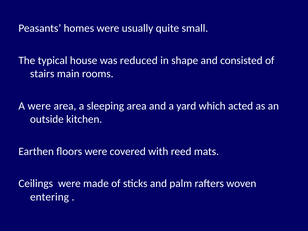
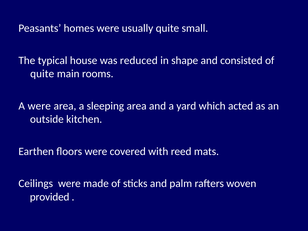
stairs at (42, 74): stairs -> quite
entering: entering -> provided
